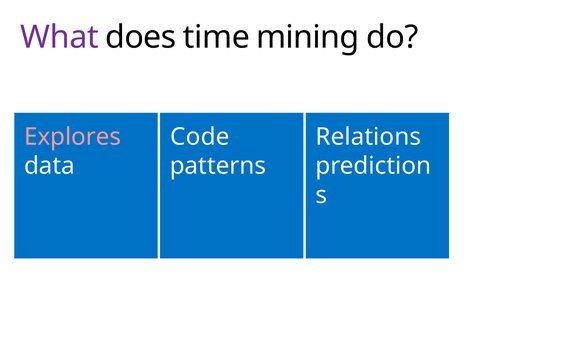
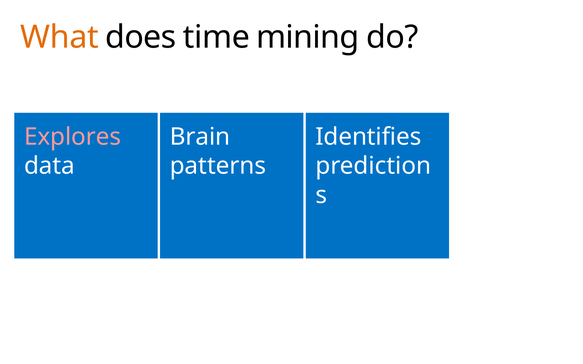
What colour: purple -> orange
Code: Code -> Brain
Relations: Relations -> Identifies
